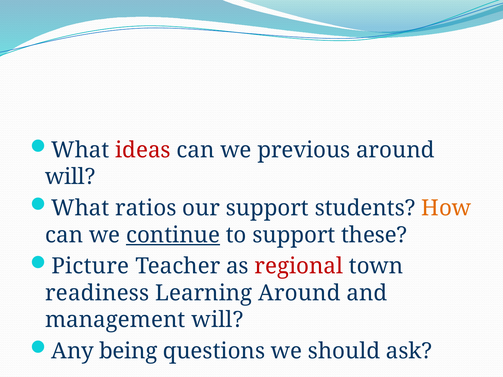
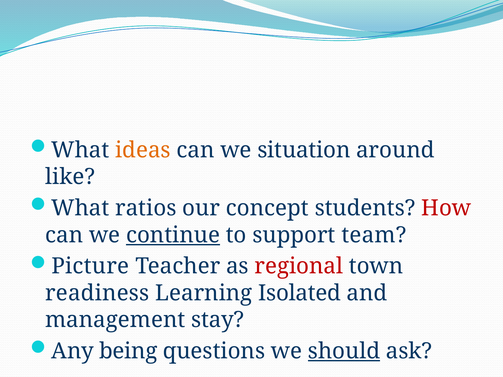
ideas colour: red -> orange
previous: previous -> situation
will at (70, 177): will -> like
our support: support -> concept
How colour: orange -> red
these: these -> team
Learning Around: Around -> Isolated
management will: will -> stay
should underline: none -> present
